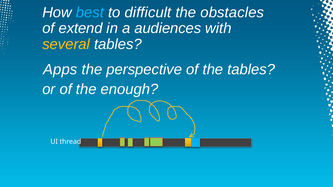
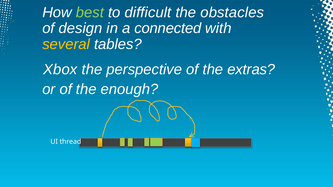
best colour: light blue -> light green
extend: extend -> design
audiences: audiences -> connected
Apps: Apps -> Xbox
the tables: tables -> extras
